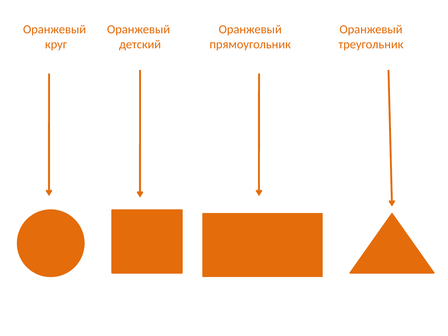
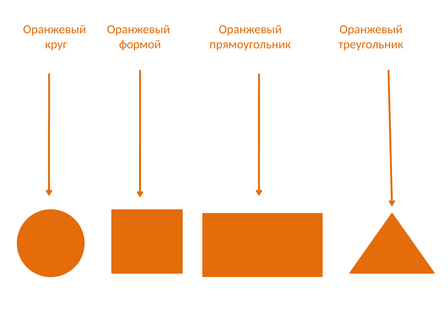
детский: детский -> формой
